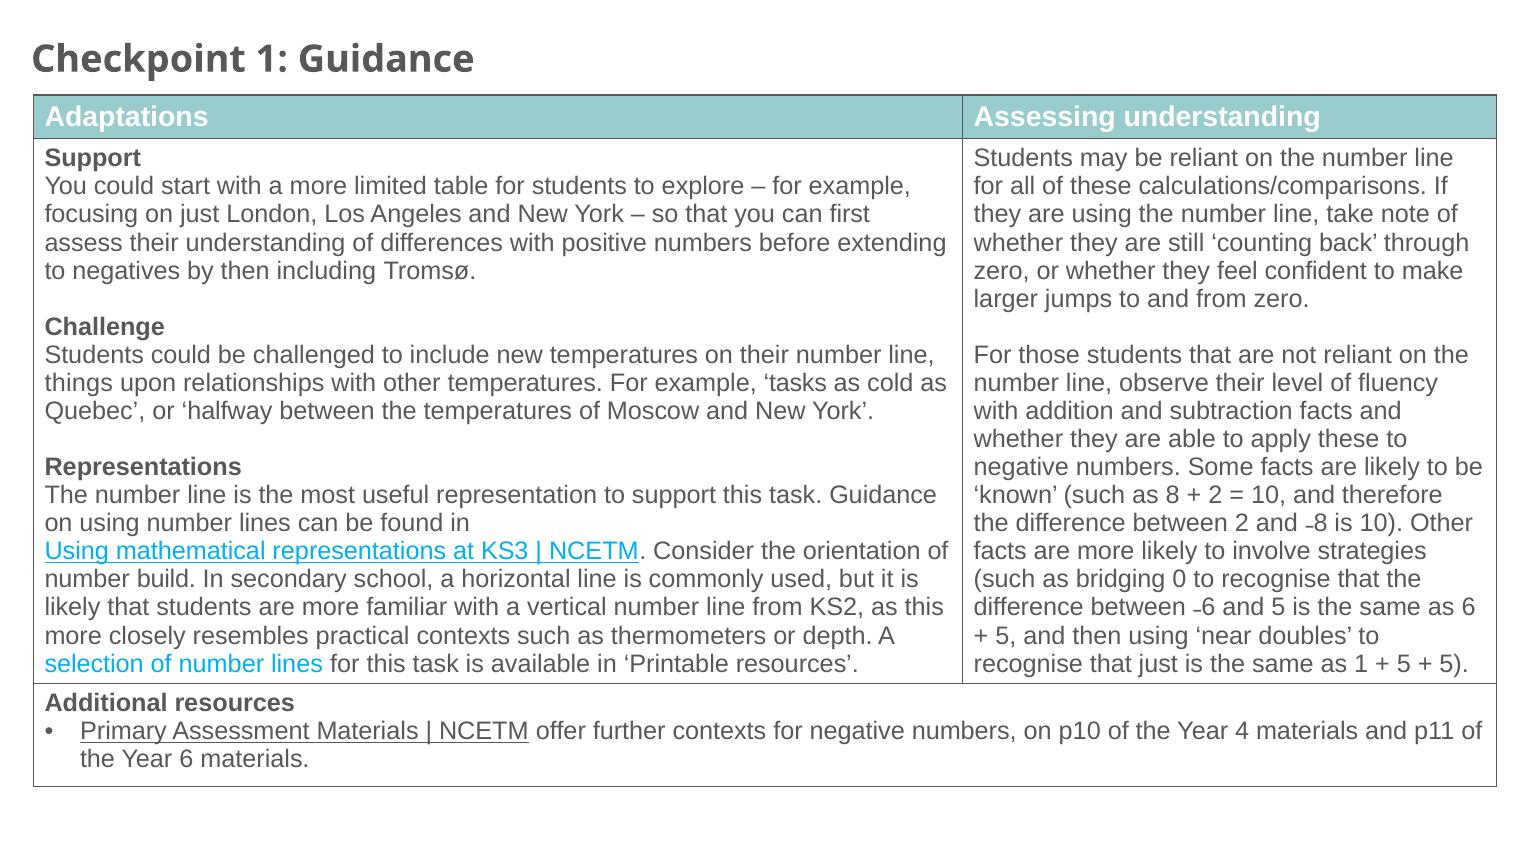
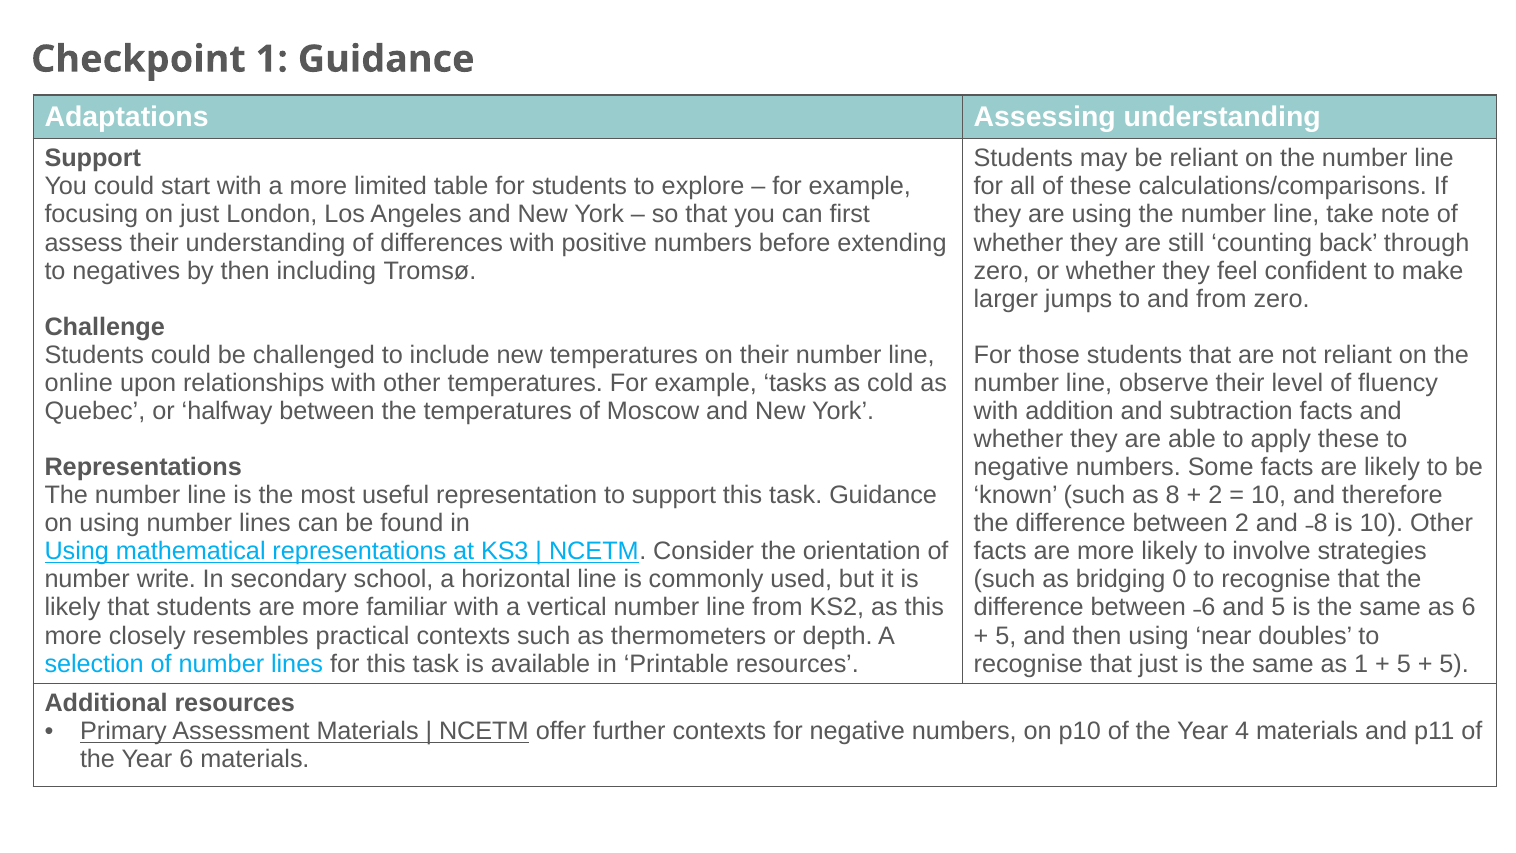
things: things -> online
build: build -> write
